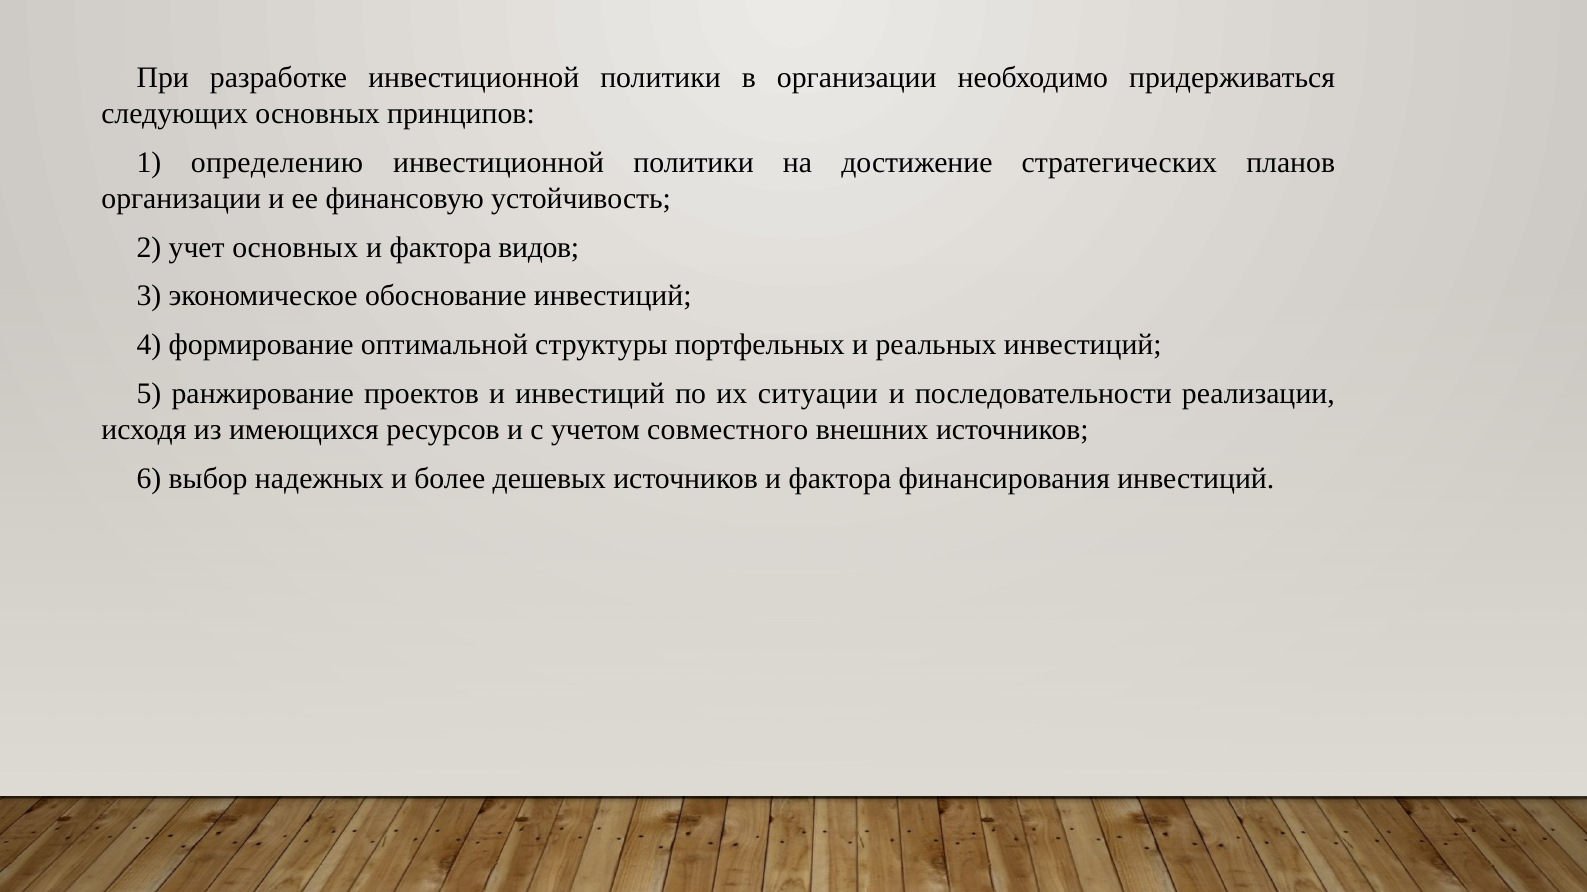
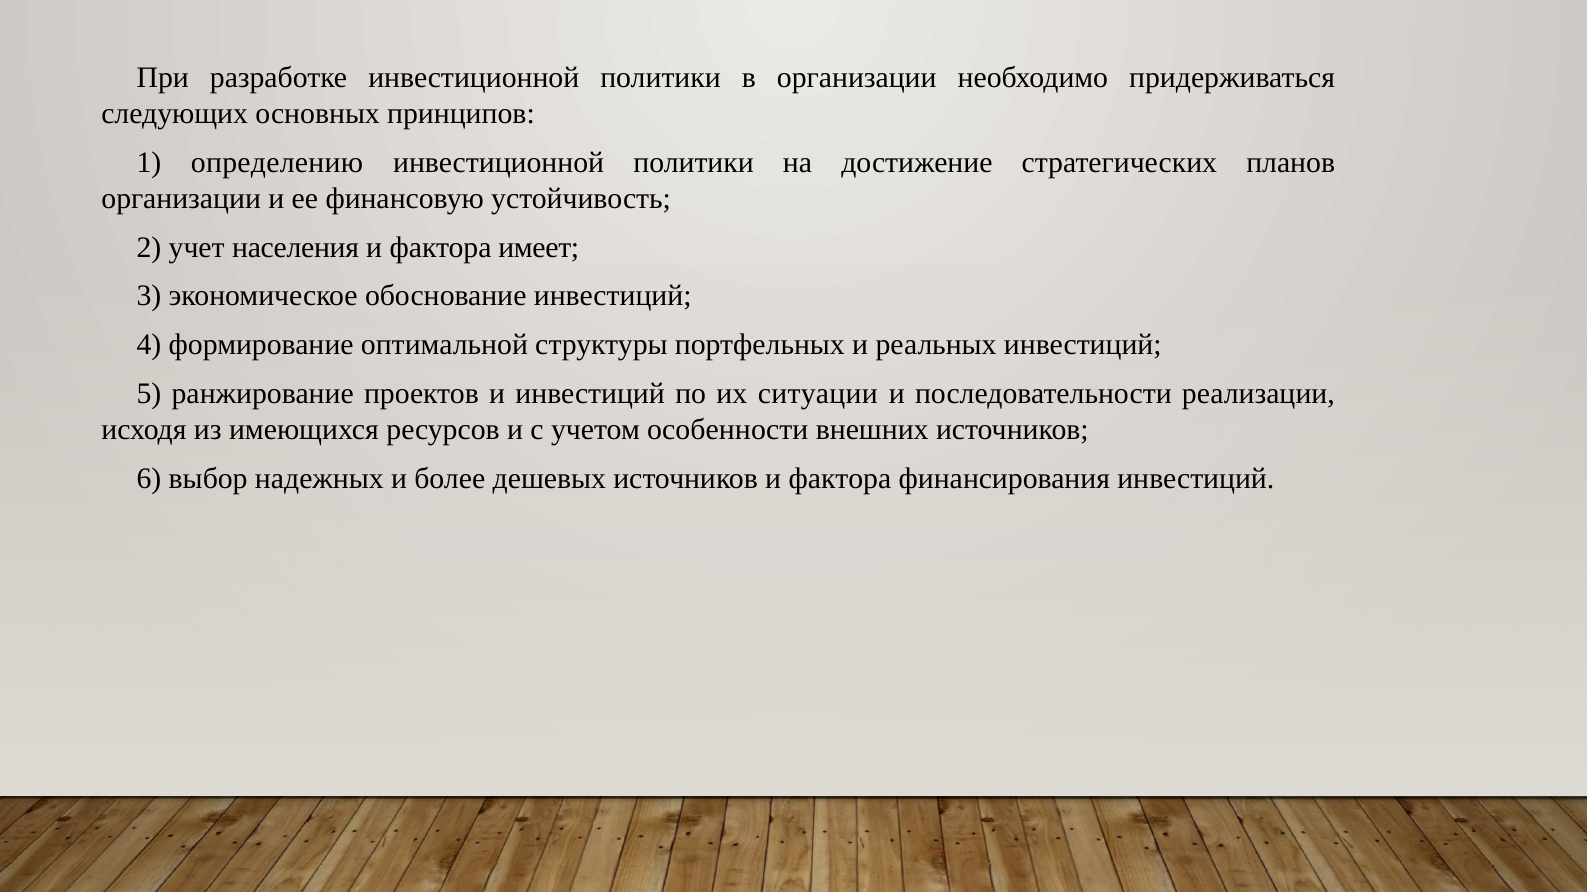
учет основных: основных -> населения
видов: видов -> имеет
совместного: совместного -> особенности
